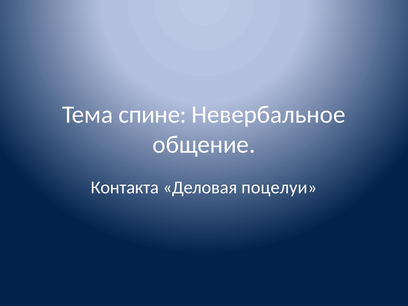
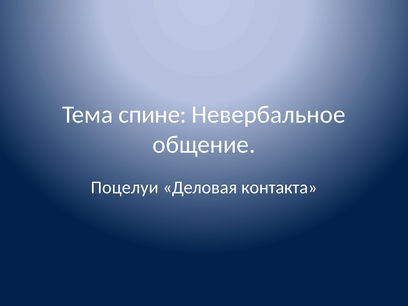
Контакта: Контакта -> Поцелуи
поцелуи: поцелуи -> контакта
